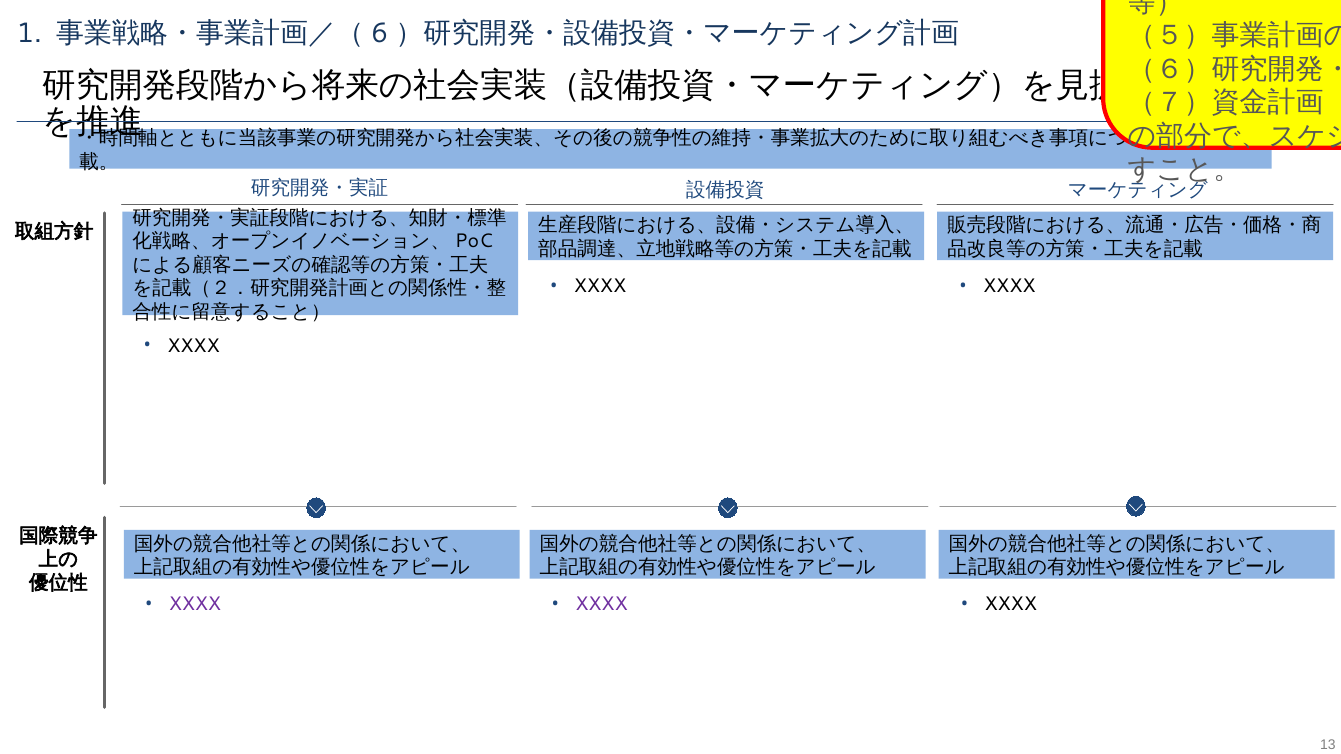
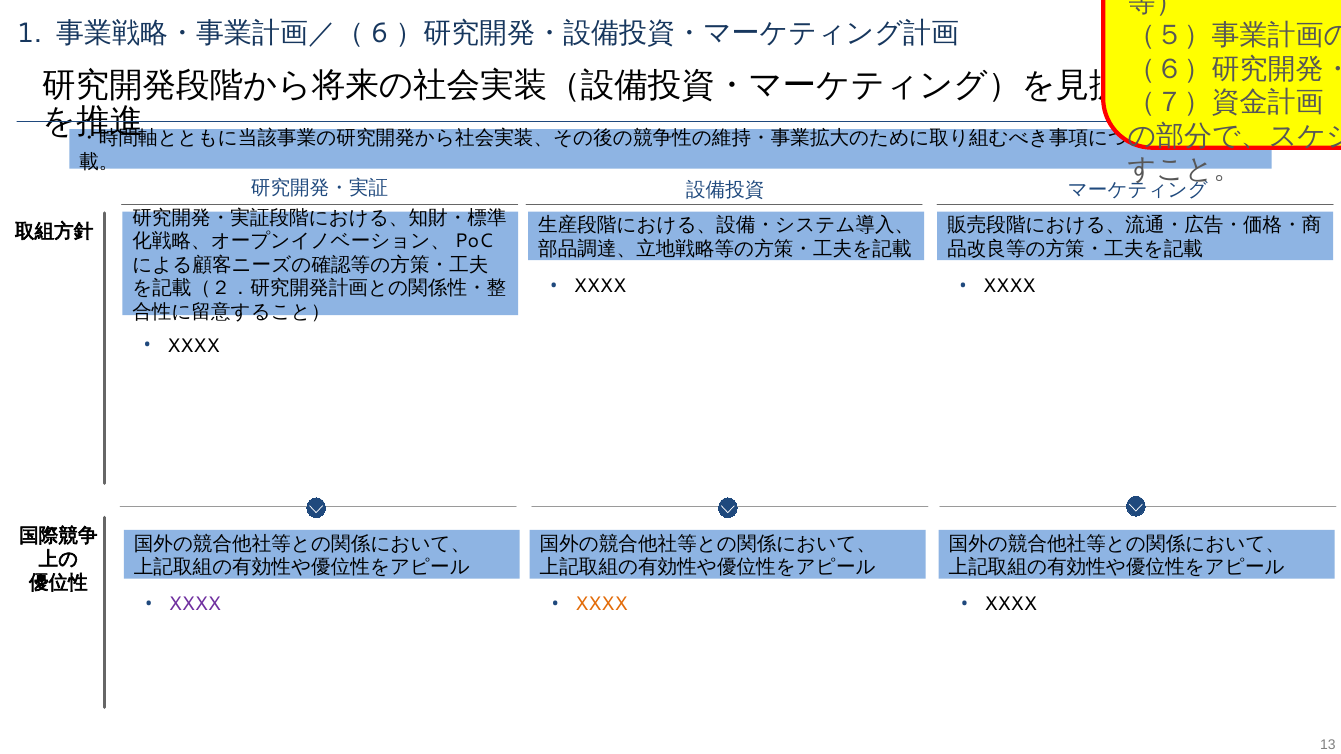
XXXX at (601, 605) colour: purple -> orange
